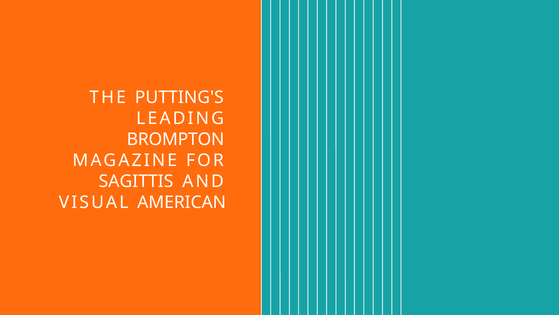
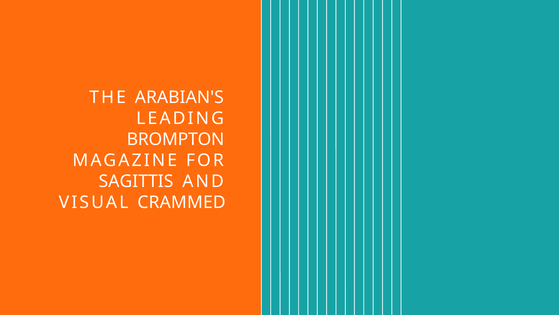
PUTTING'S: PUTTING'S -> ARABIAN'S
AMERICAN: AMERICAN -> CRAMMED
